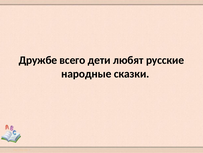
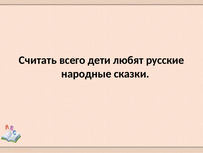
Дружбе: Дружбе -> Считать
